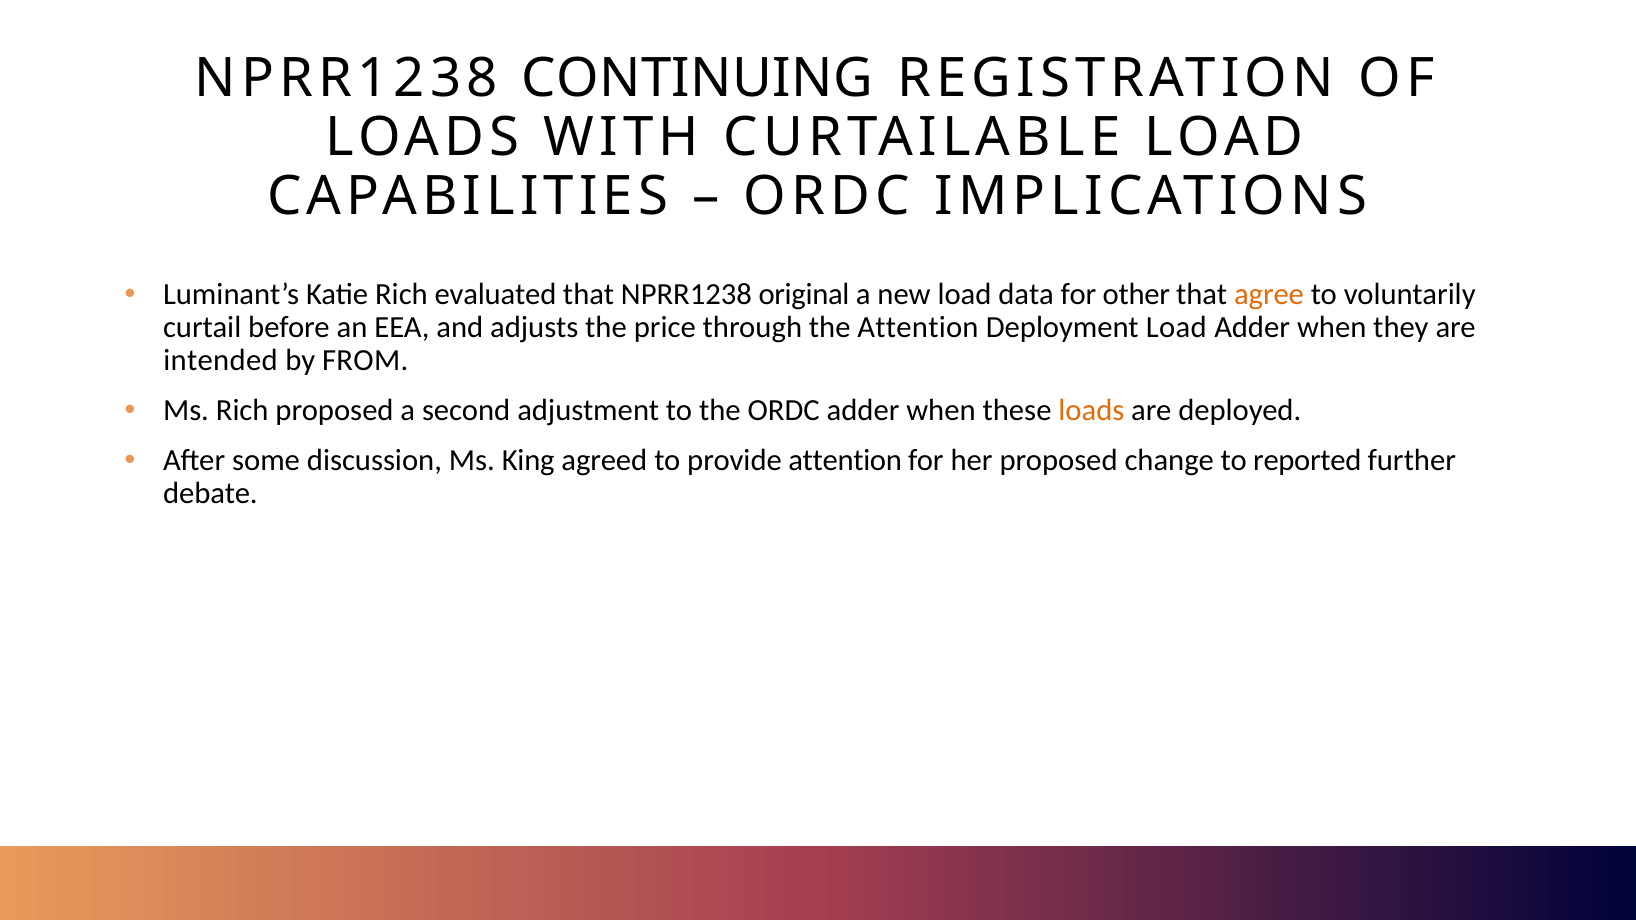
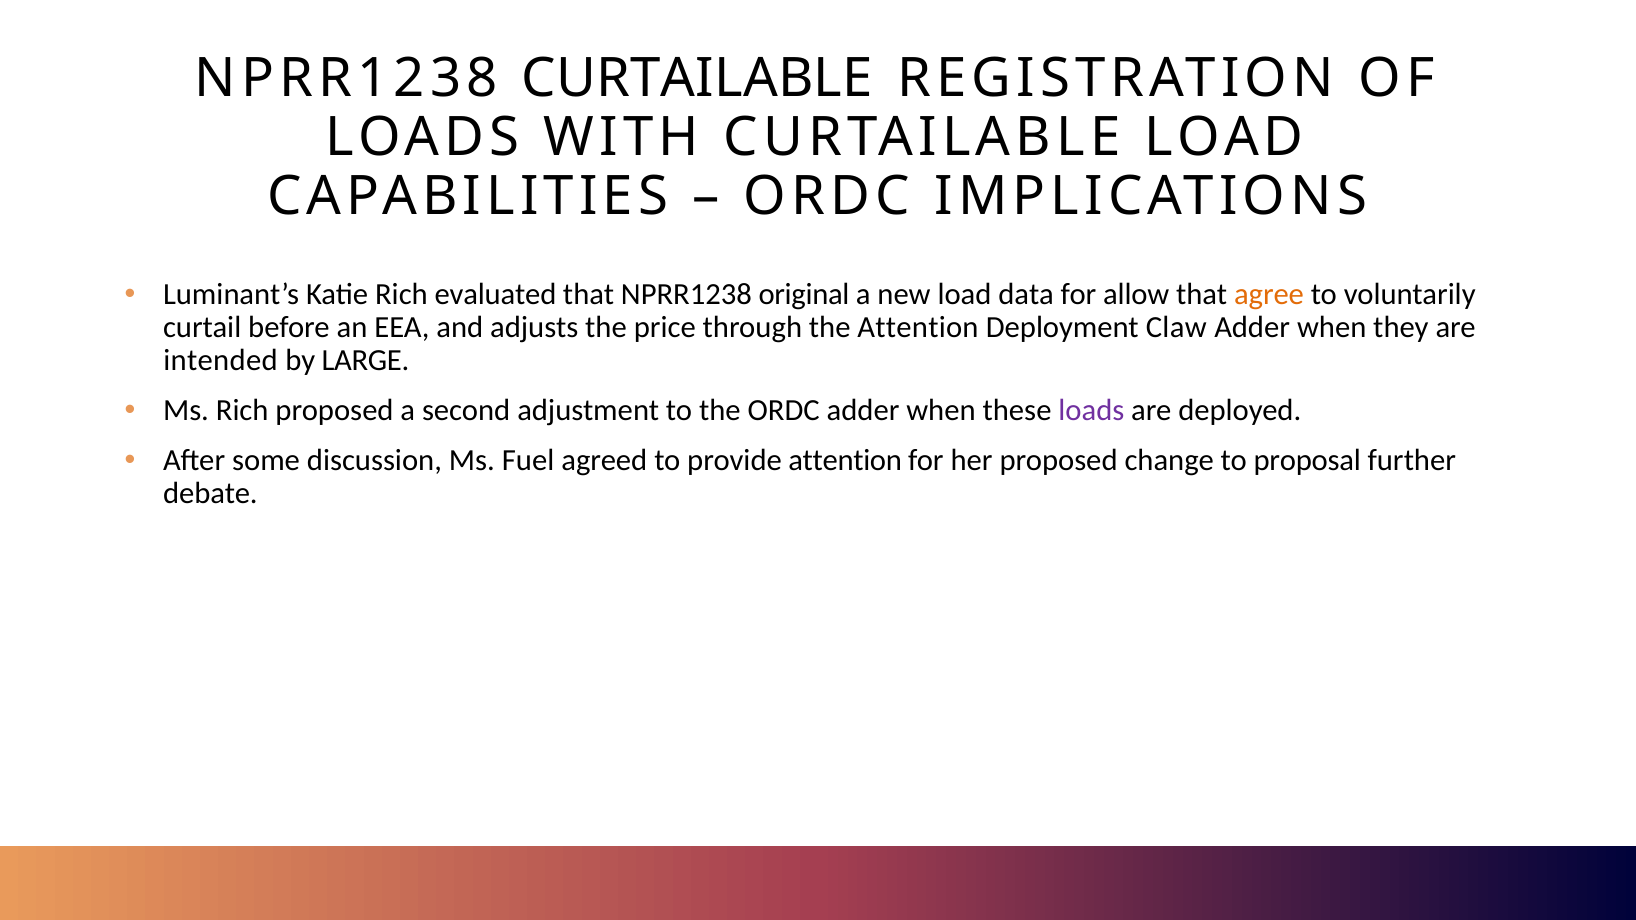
NPRR1238 CONTINUING: CONTINUING -> CURTAILABLE
other: other -> allow
Deployment Load: Load -> Claw
FROM: FROM -> LARGE
loads at (1091, 411) colour: orange -> purple
King: King -> Fuel
reported: reported -> proposal
